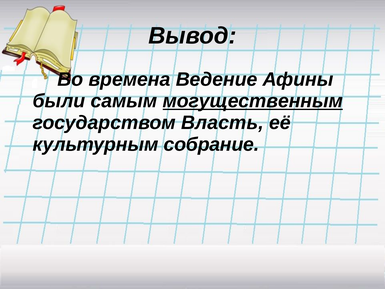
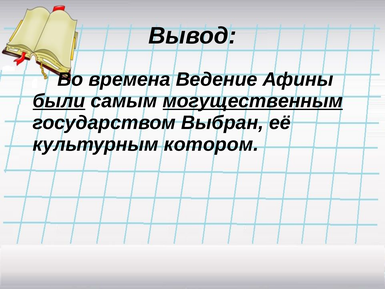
были underline: none -> present
Власть: Власть -> Выбран
собрание: собрание -> котором
